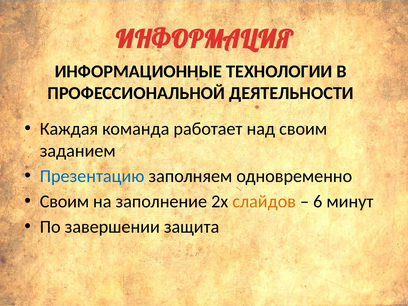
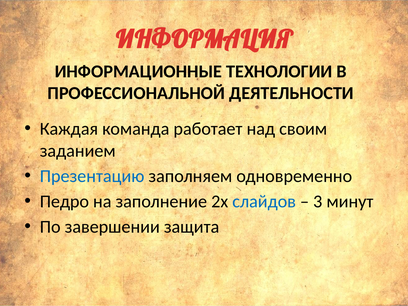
Своим at (64, 202): Своим -> Педро
слайдов colour: orange -> blue
6: 6 -> 3
